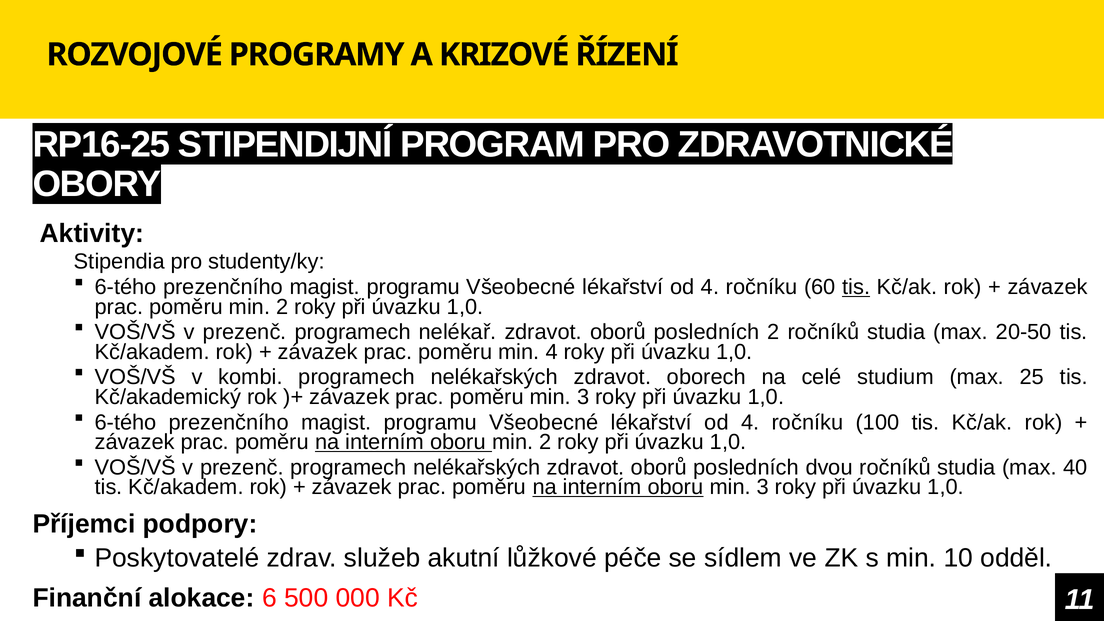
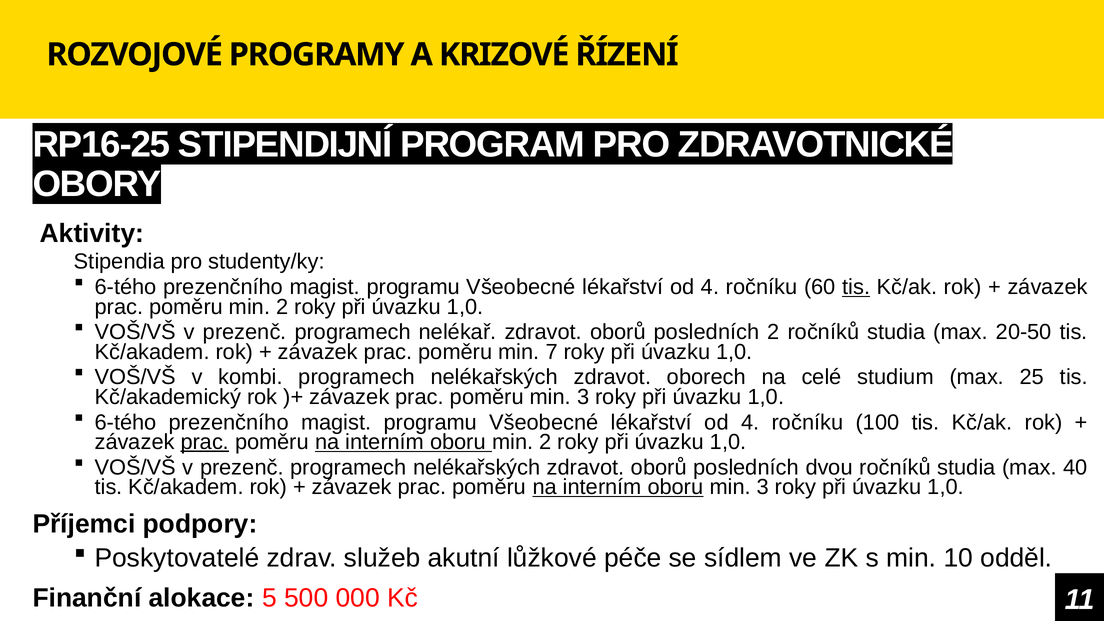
min 4: 4 -> 7
prac at (205, 442) underline: none -> present
6: 6 -> 5
